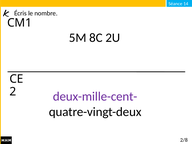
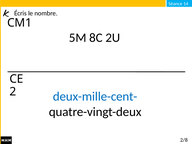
deux-mille-cent- colour: purple -> blue
